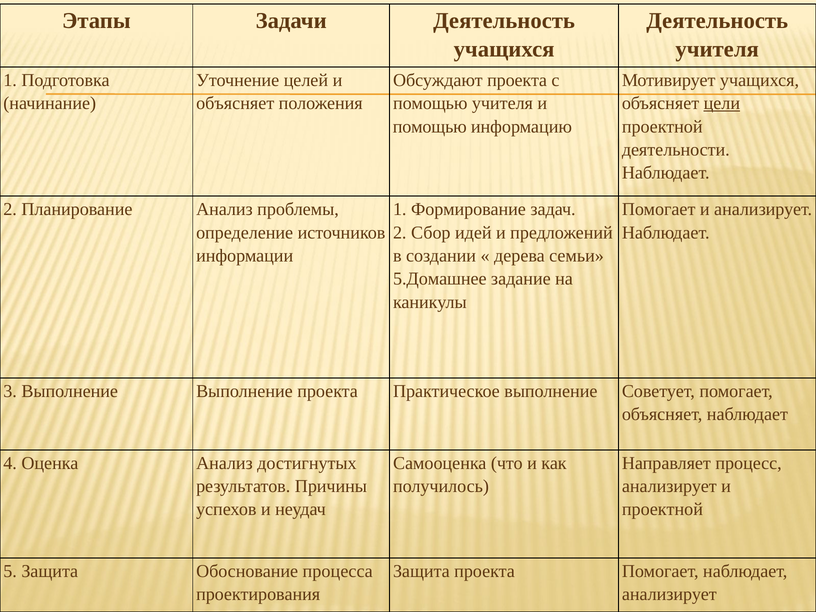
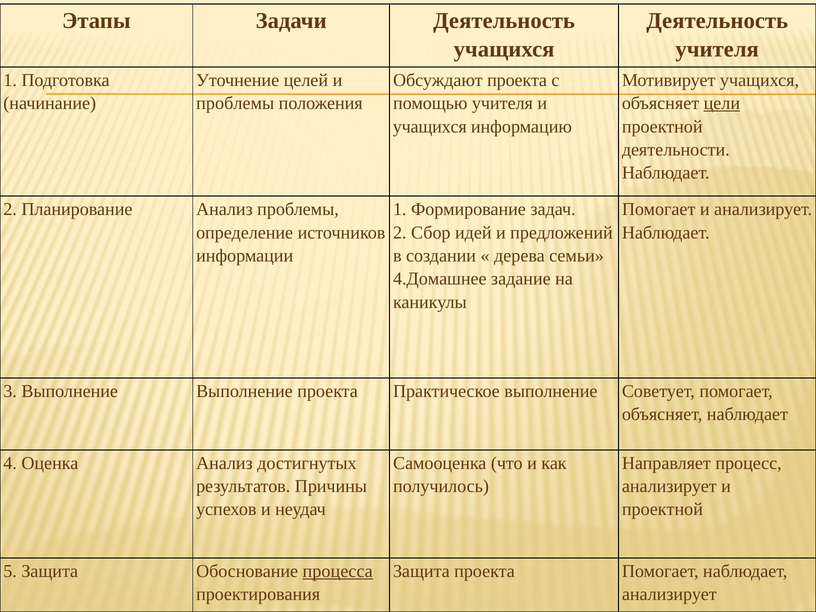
объясняет at (235, 103): объясняет -> проблемы
помощью at (430, 127): помощью -> учащихся
5.Домашнее: 5.Домашнее -> 4.Домашнее
процесса underline: none -> present
